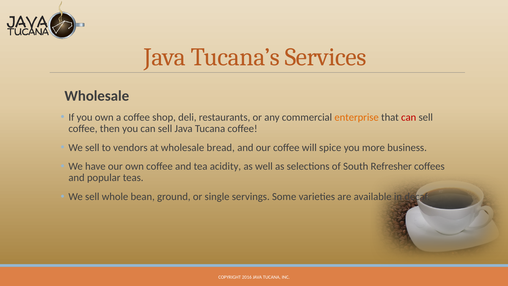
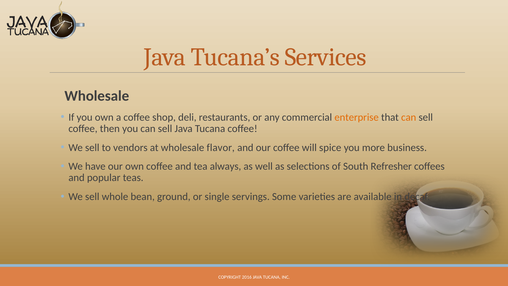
can at (409, 117) colour: red -> orange
bread: bread -> flavor
acidity: acidity -> always
